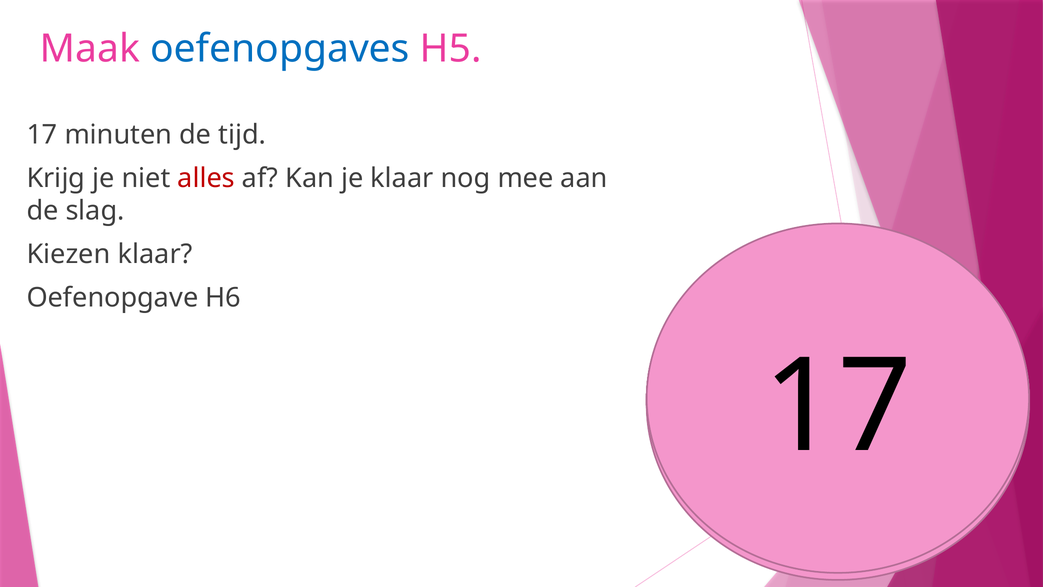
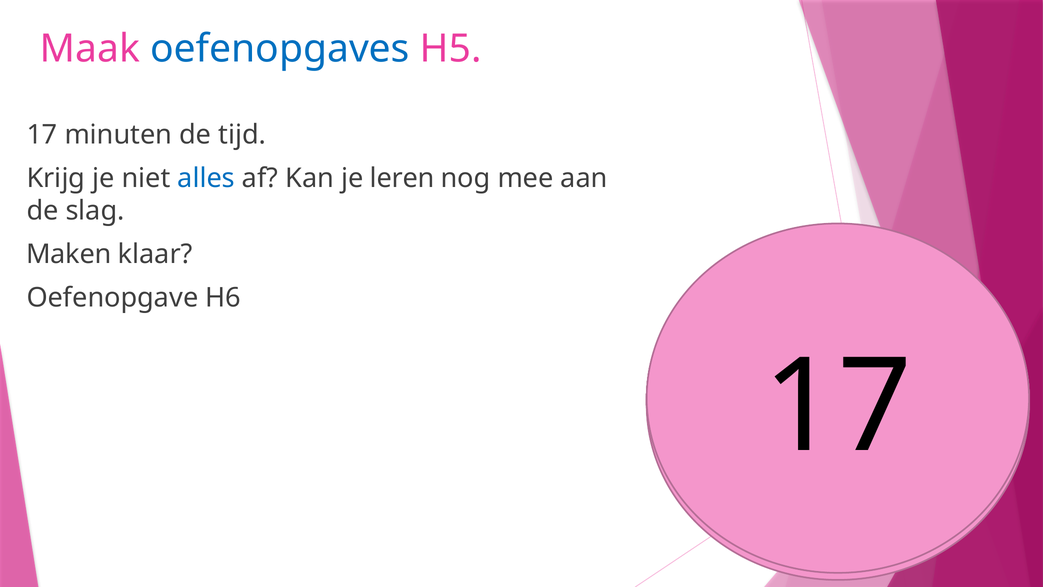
alles colour: red -> blue
je klaar: klaar -> leren
Kiezen: Kiezen -> Maken
